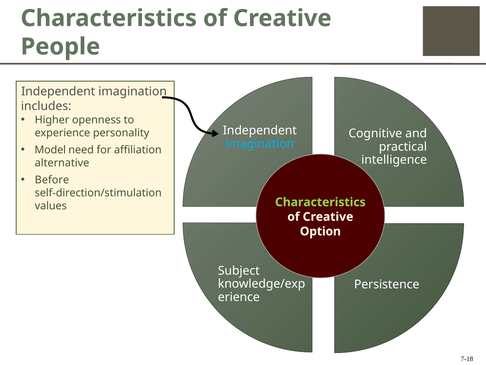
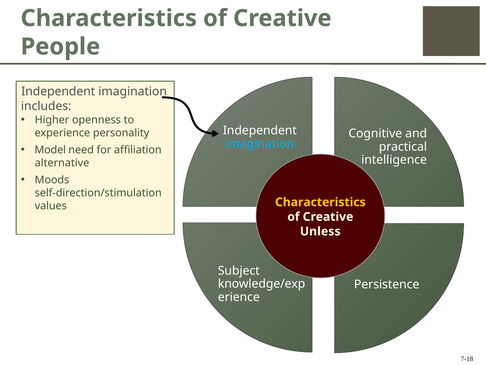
Before: Before -> Moods
Characteristics at (320, 202) colour: light green -> yellow
Option: Option -> Unless
